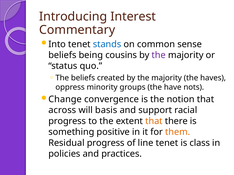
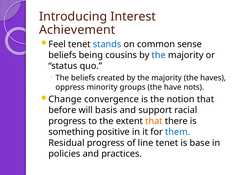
Commentary: Commentary -> Achievement
Into: Into -> Feel
the at (159, 55) colour: purple -> blue
across: across -> before
them colour: orange -> blue
class: class -> base
